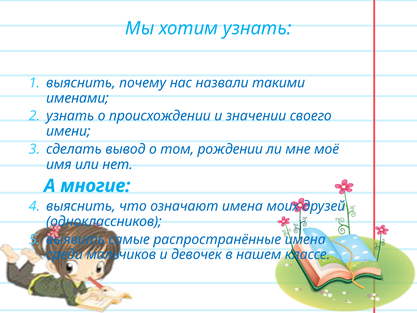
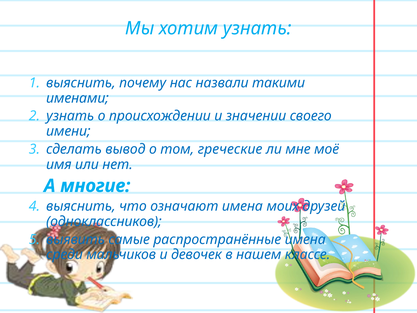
рождении: рождении -> греческие
